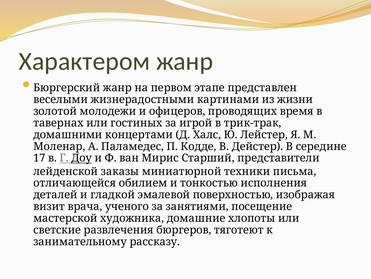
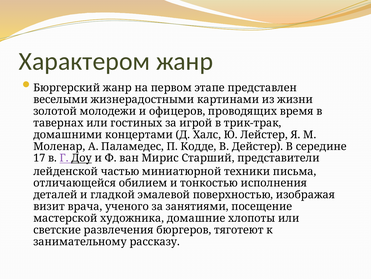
заказы: заказы -> частью
